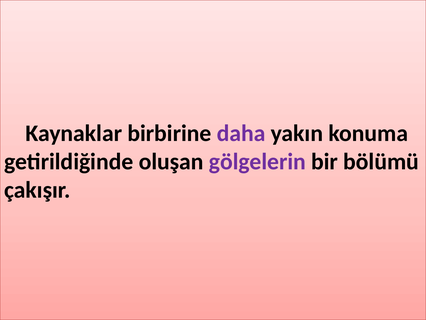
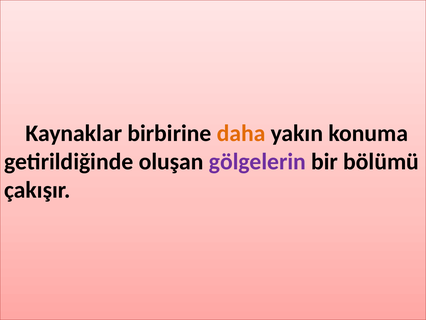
daha colour: purple -> orange
